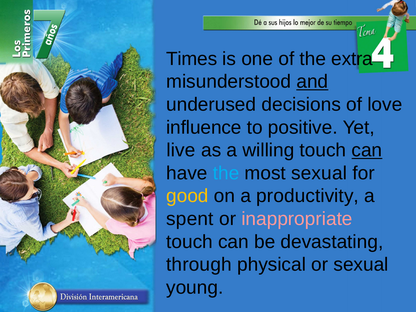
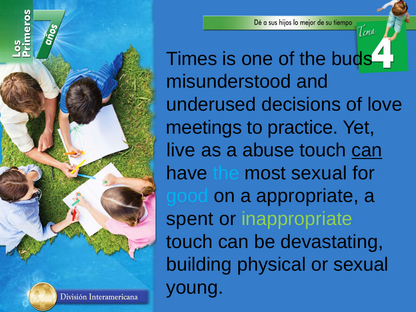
extra: extra -> buds
and underline: present -> none
influence: influence -> meetings
positive: positive -> practice
willing: willing -> abuse
good colour: yellow -> light blue
productivity: productivity -> appropriate
inappropriate colour: pink -> light green
through: through -> building
